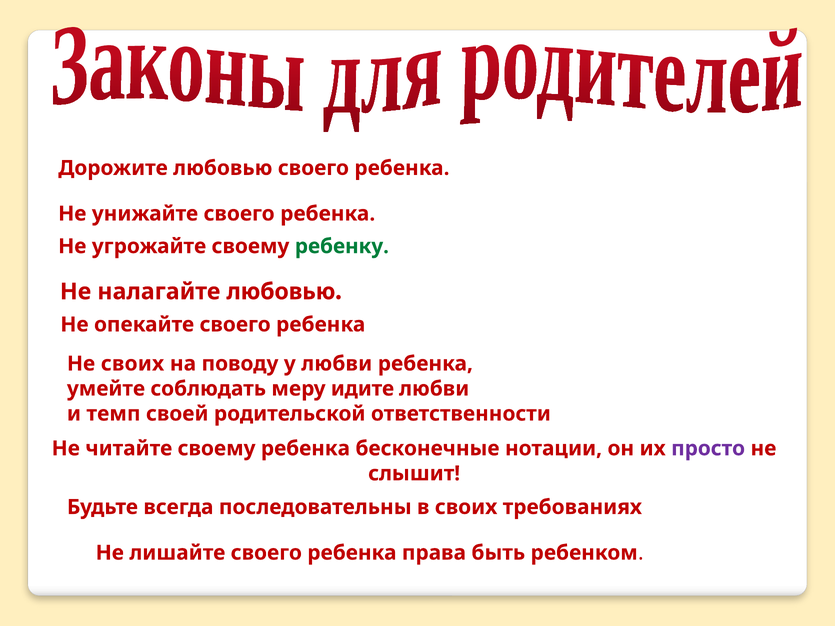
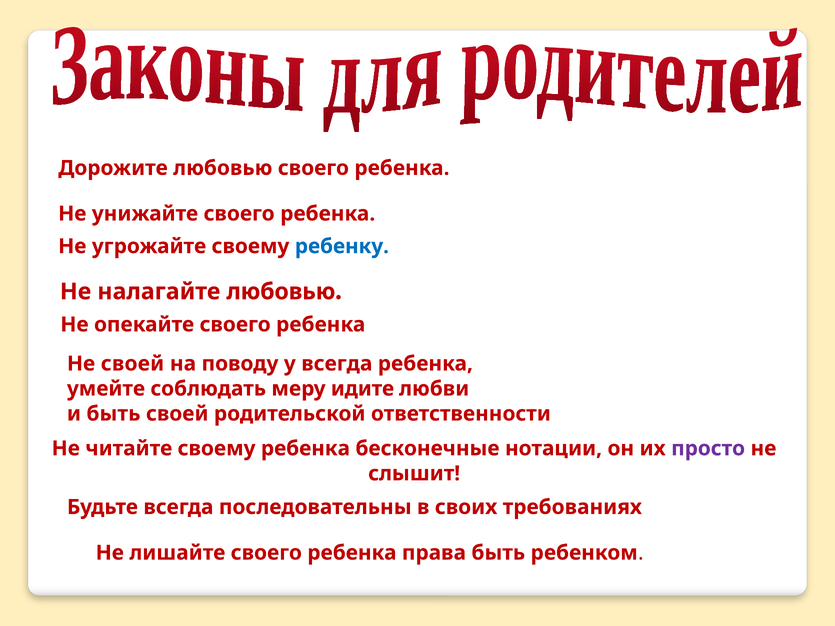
ребенку colour: green -> blue
Не своих: своих -> своей
у любви: любви -> всегда
и темп: темп -> быть
